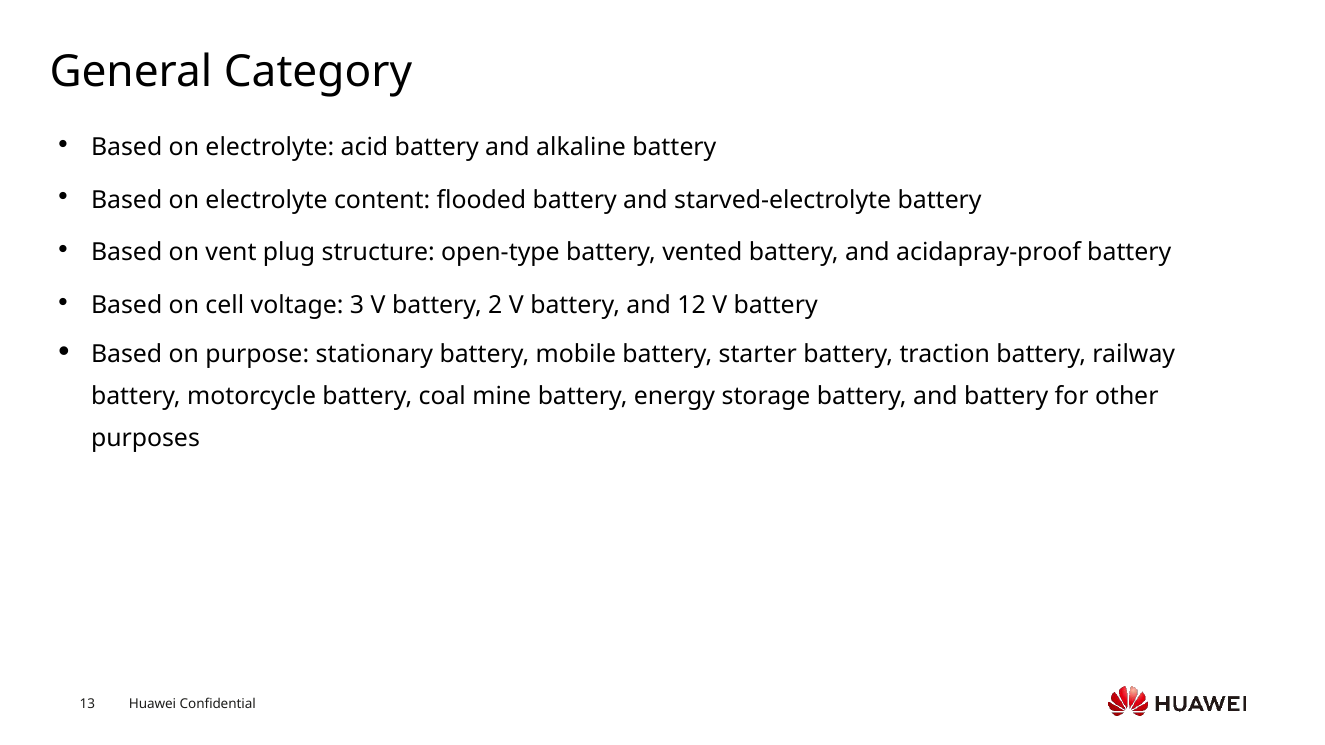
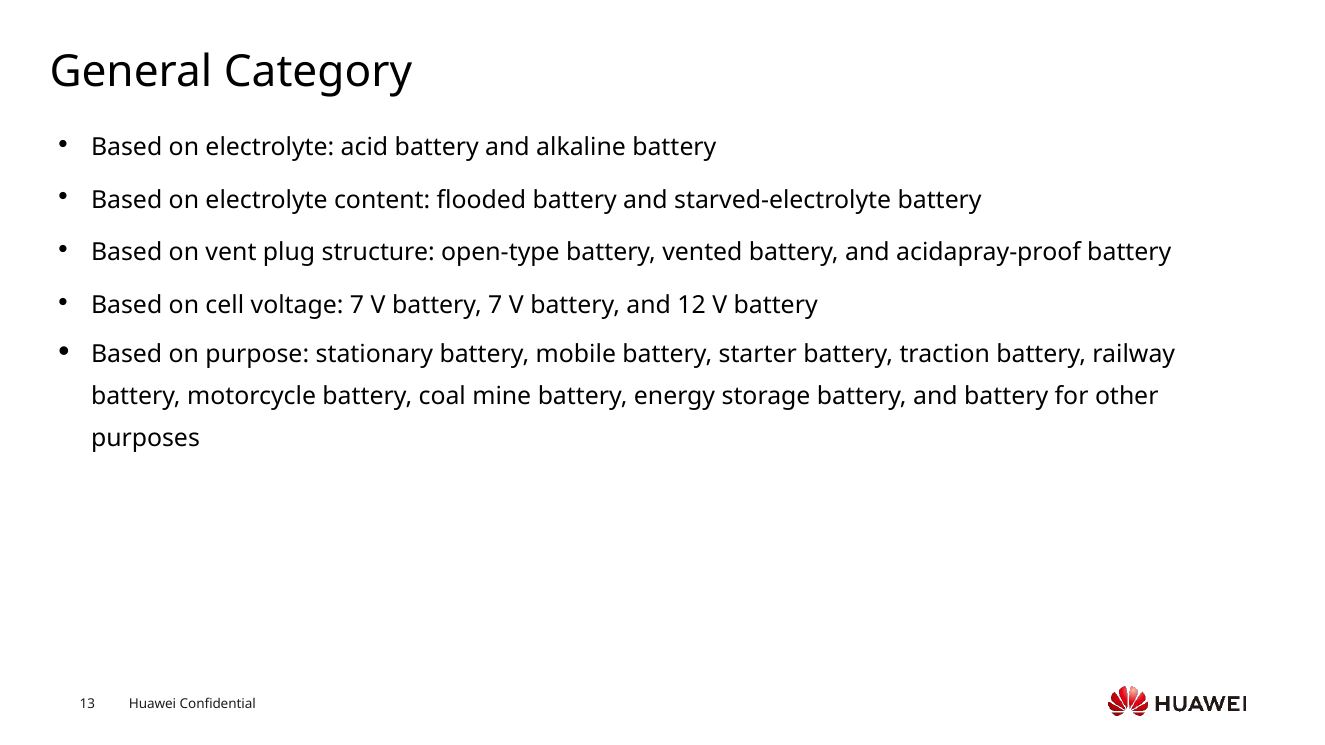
voltage 3: 3 -> 7
battery 2: 2 -> 7
